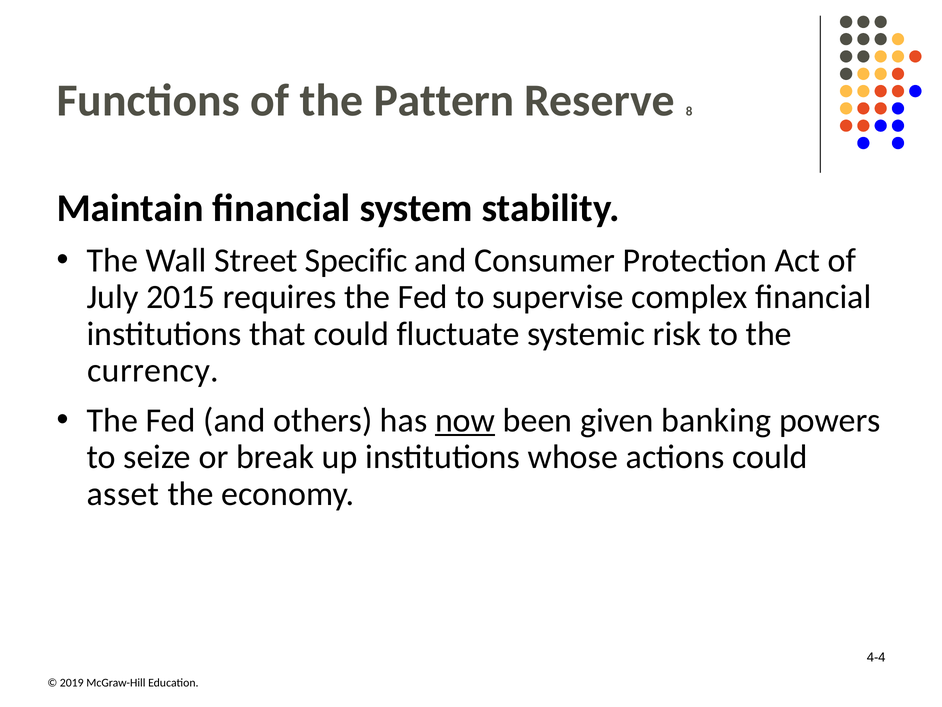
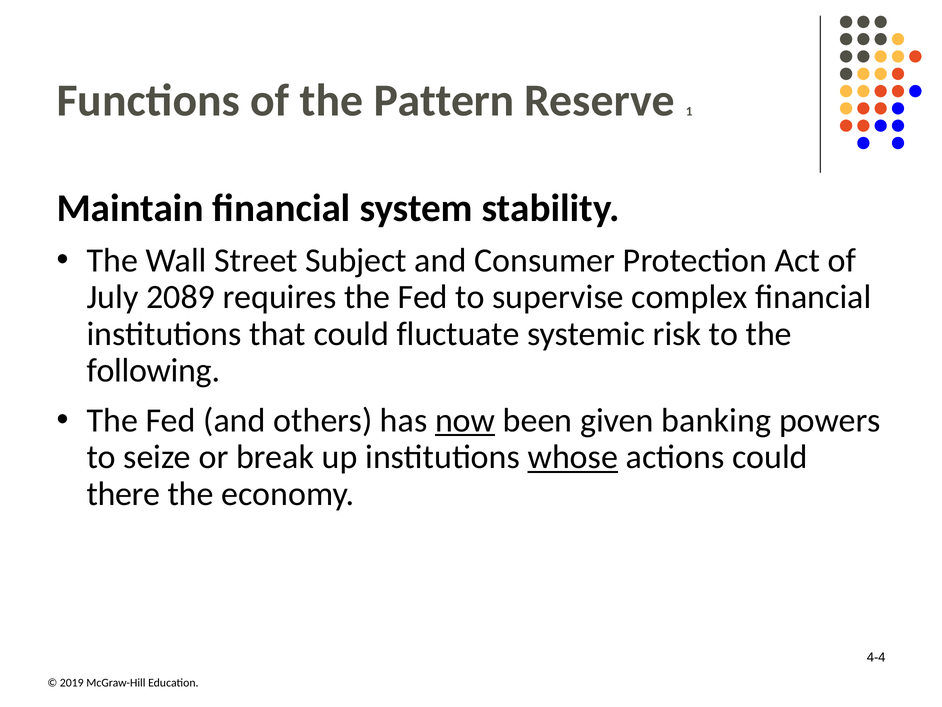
8: 8 -> 1
Specific: Specific -> Subject
2015: 2015 -> 2089
currency: currency -> following
whose underline: none -> present
asset: asset -> there
